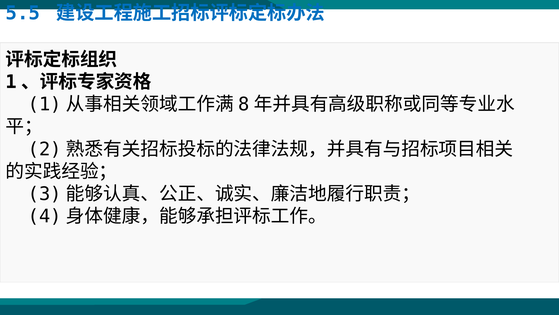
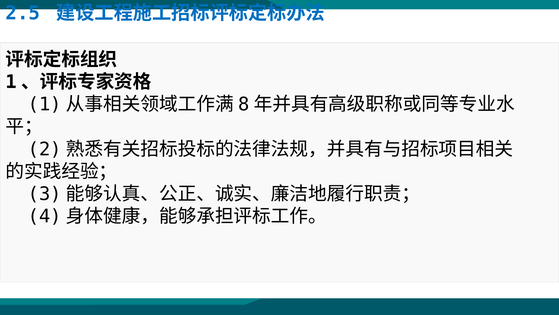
5.5: 5.5 -> 2.5
